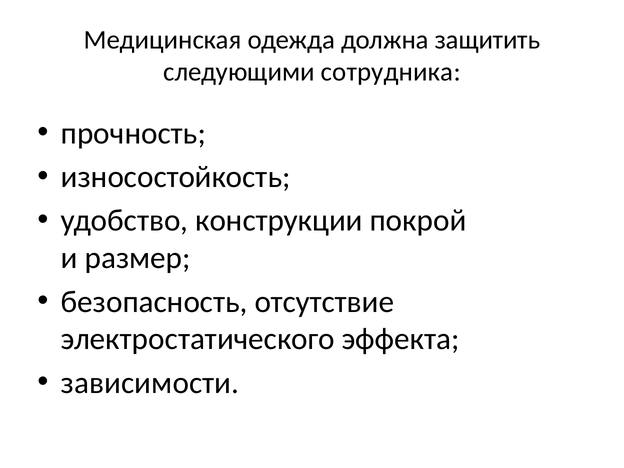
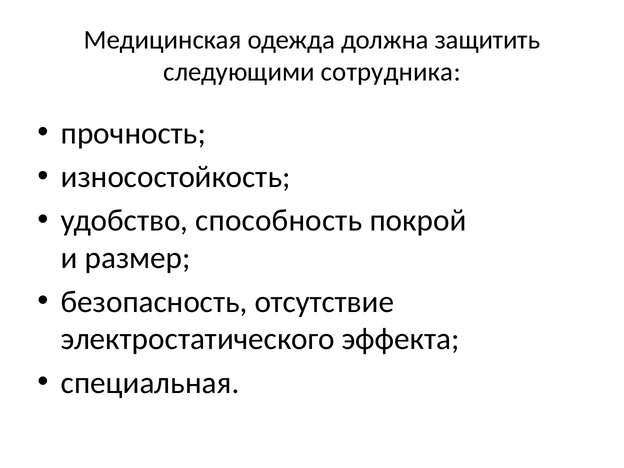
конструкции: конструкции -> способность
зависимости: зависимости -> специальная
